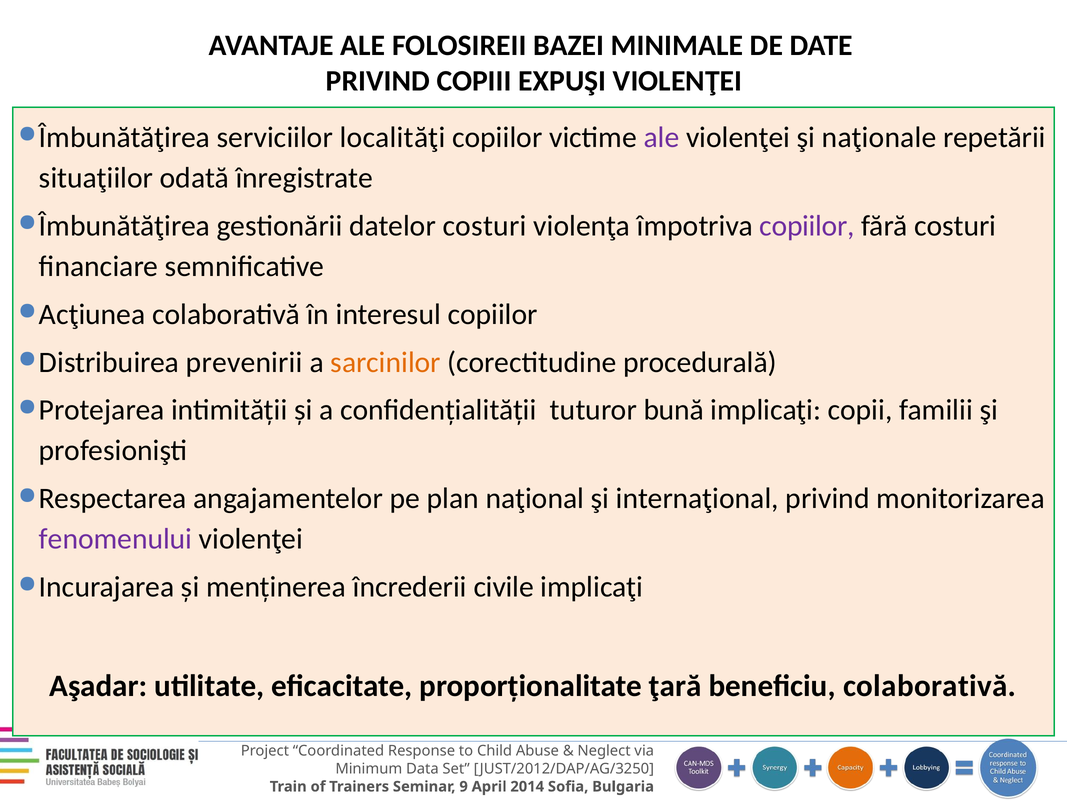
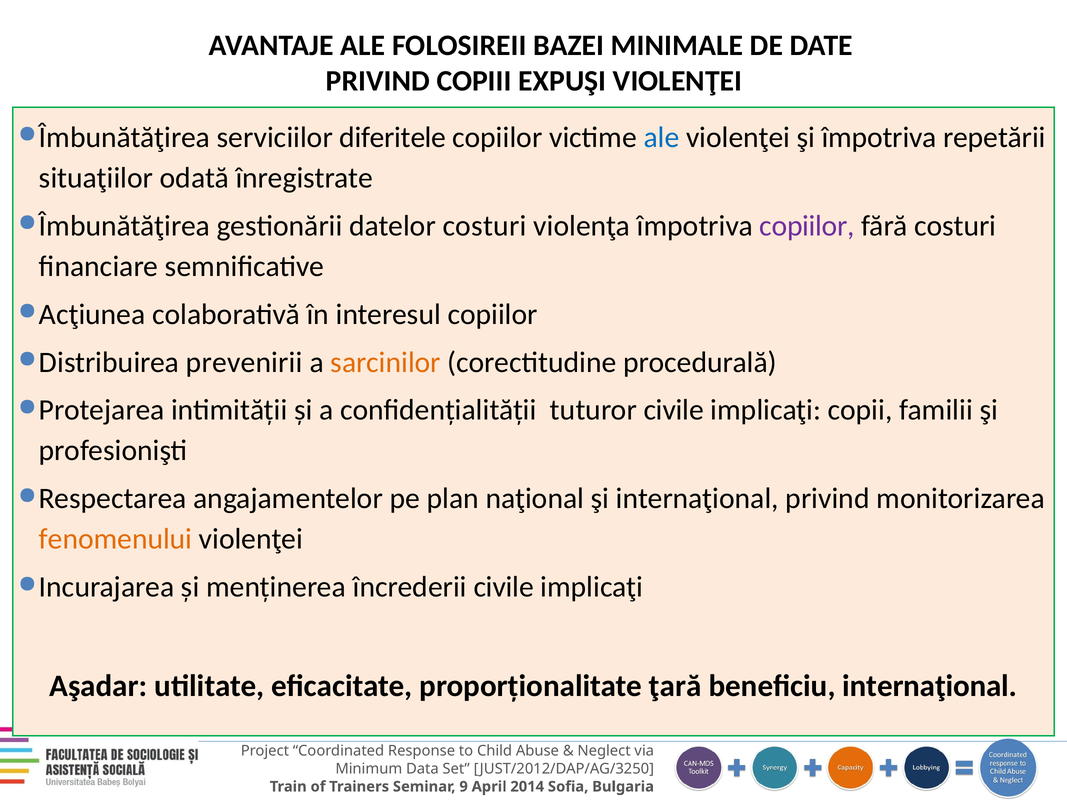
localităţi: localităţi -> diferitele
ale at (661, 137) colour: purple -> blue
şi naţionale: naţionale -> împotriva
tuturor bună: bună -> civile
fenomenului colour: purple -> orange
beneficiu colaborativă: colaborativă -> internaţional
